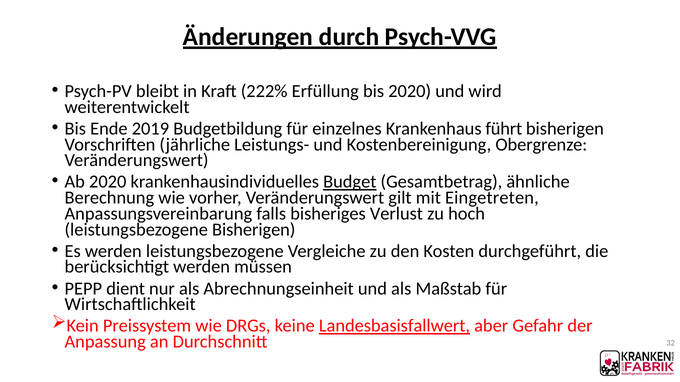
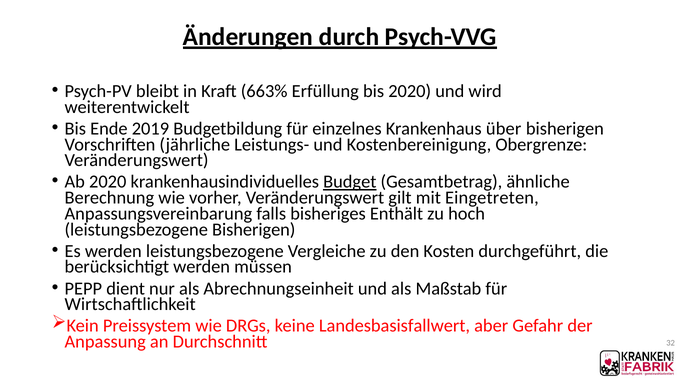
222%: 222% -> 663%
führt: führt -> über
Verlust: Verlust -> Enthält
Landesbasisfallwert underline: present -> none
